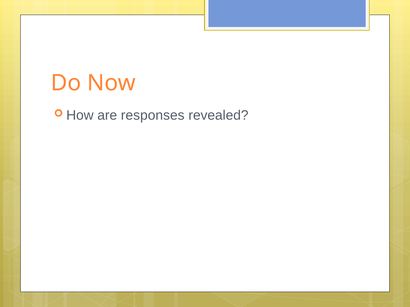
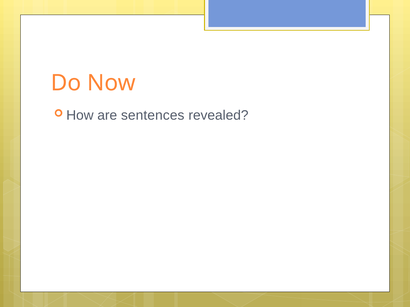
responses: responses -> sentences
